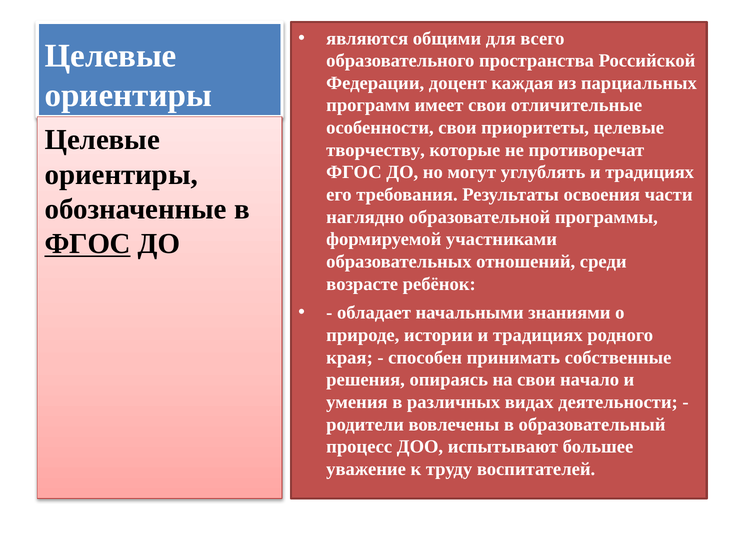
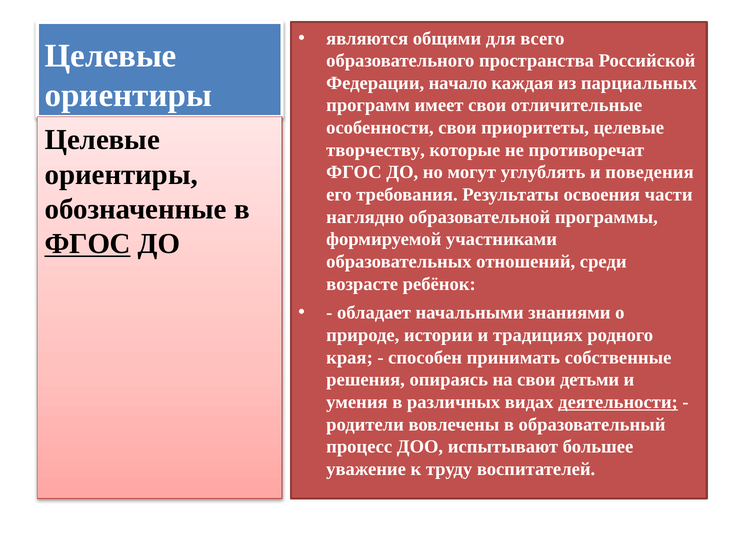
доцент: доцент -> начало
углублять и традициях: традициях -> поведения
начало: начало -> детьми
деятельности underline: none -> present
